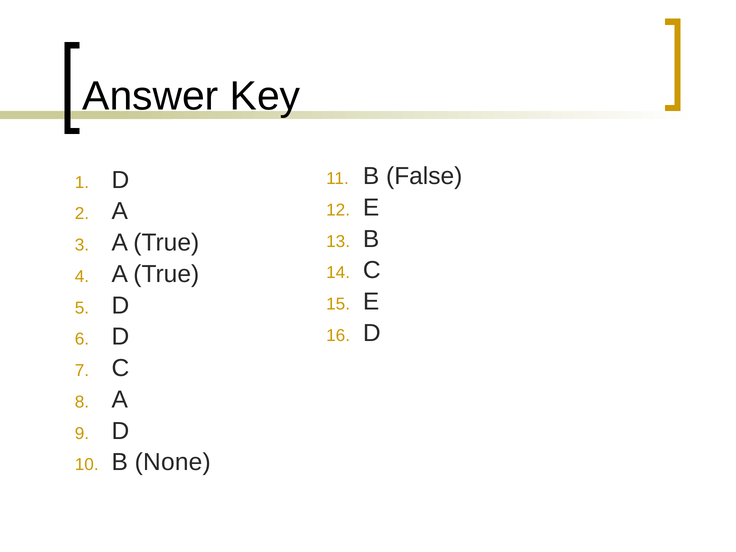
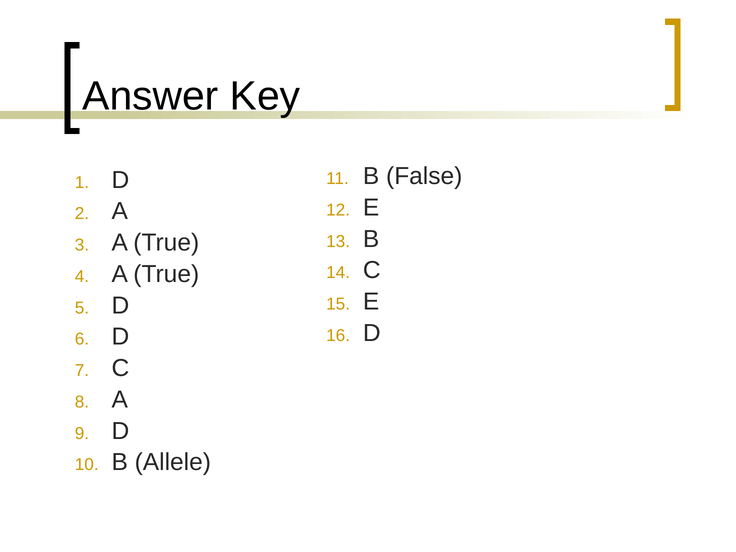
None: None -> Allele
